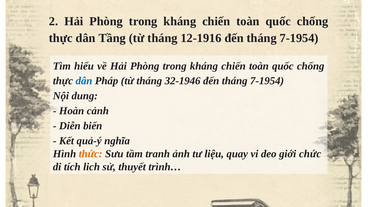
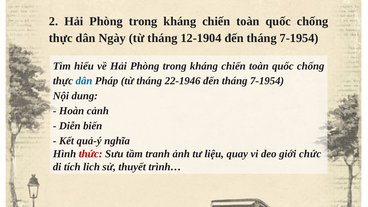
Tầng: Tầng -> Ngày
12-1916: 12-1916 -> 12-1904
32-1946: 32-1946 -> 22-1946
thức colour: orange -> red
